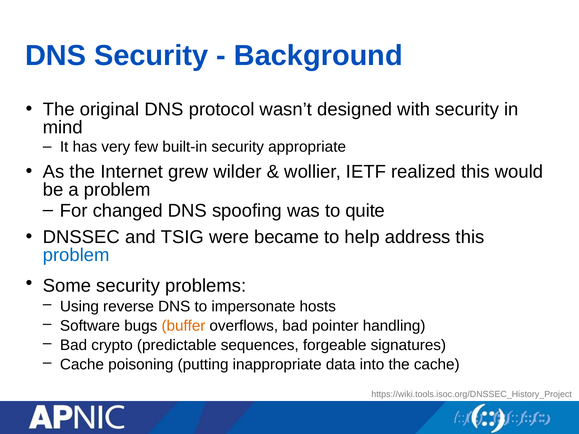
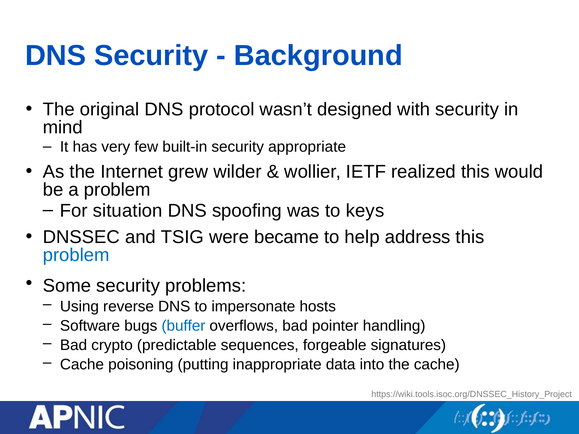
changed: changed -> situation
quite: quite -> keys
buffer colour: orange -> blue
